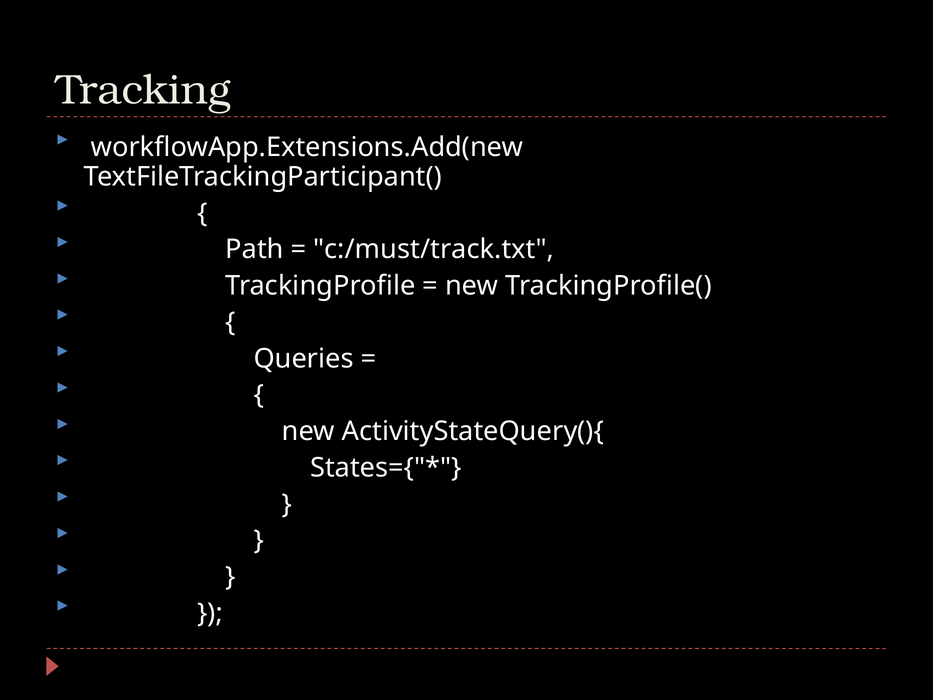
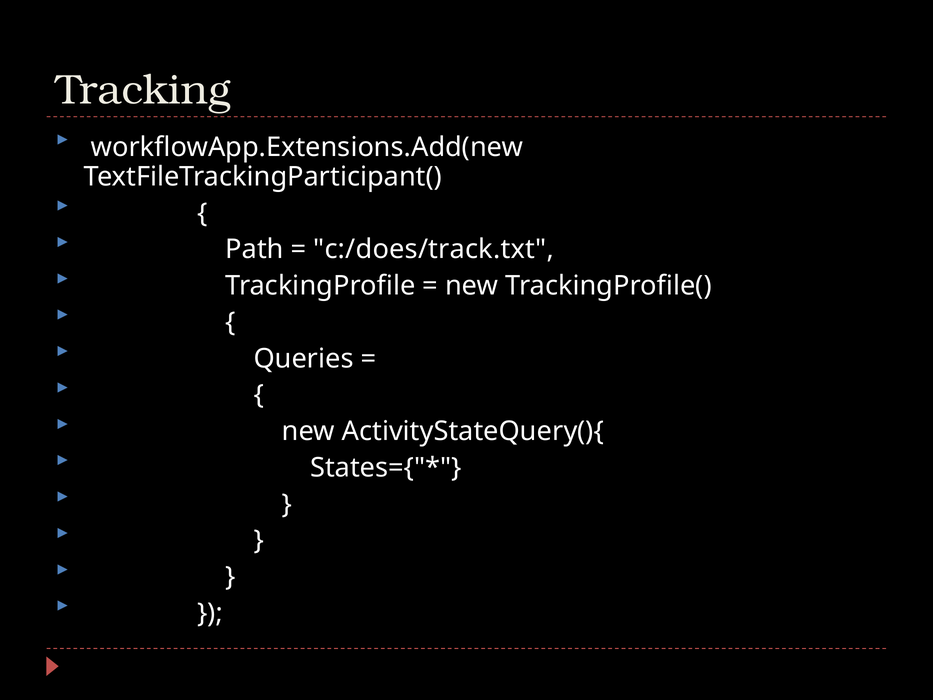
c:/must/track.txt: c:/must/track.txt -> c:/does/track.txt
